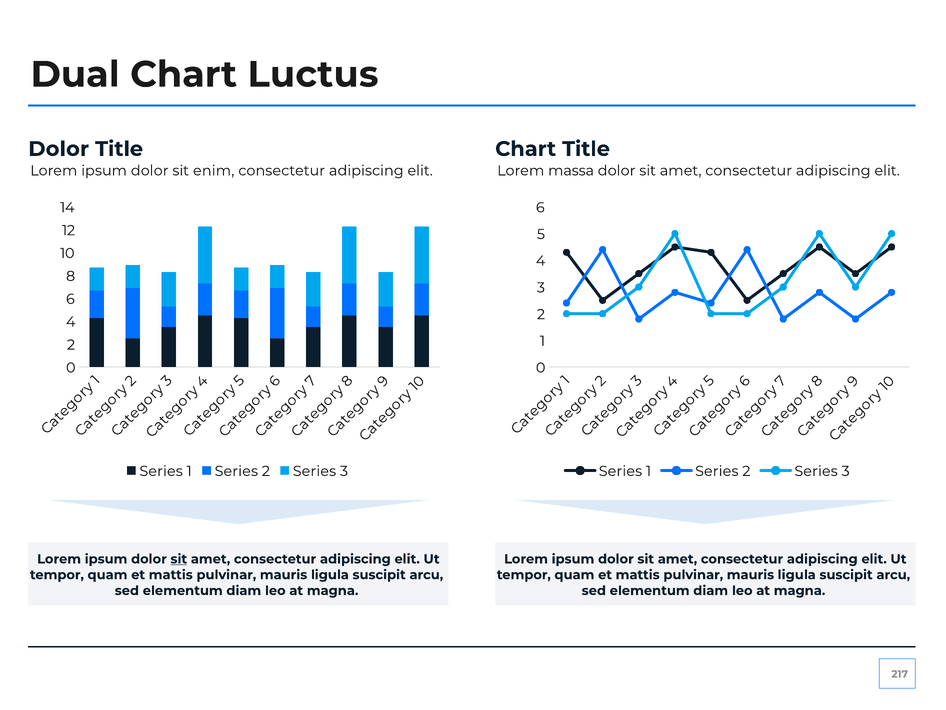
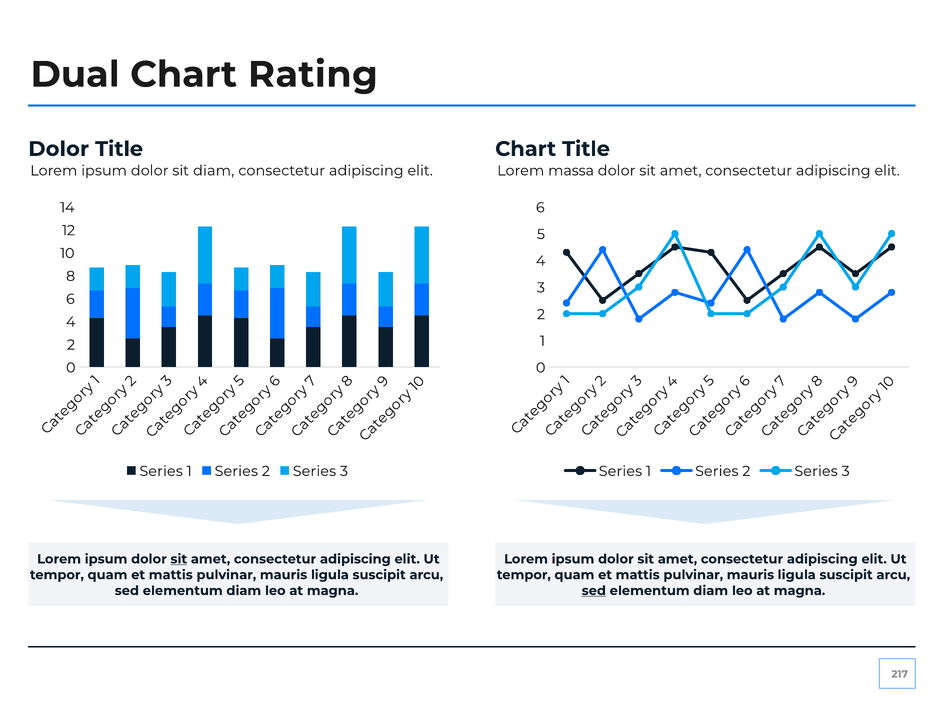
Luctus: Luctus -> Rating
sit enim: enim -> diam
sed at (594, 590) underline: none -> present
